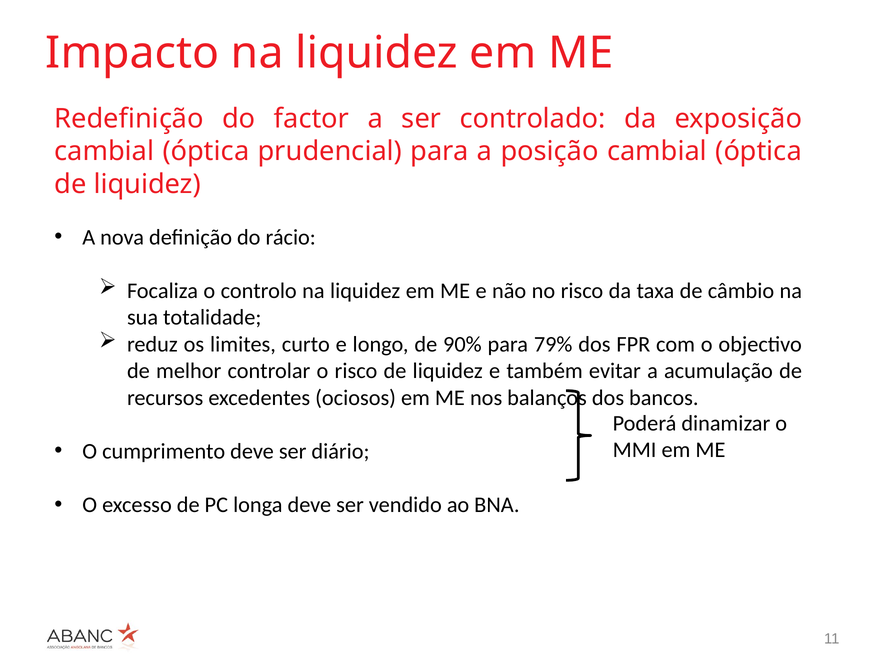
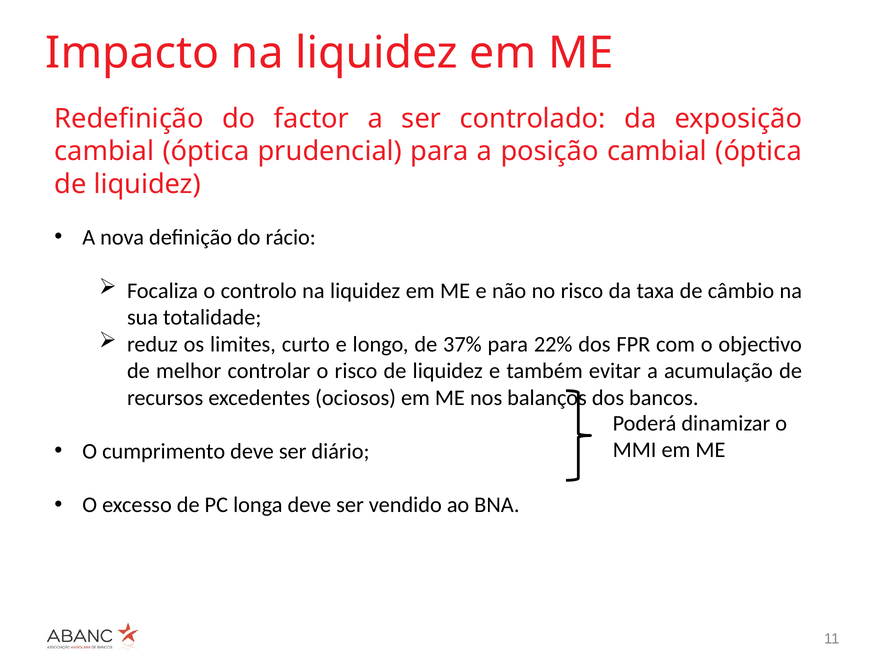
90%: 90% -> 37%
79%: 79% -> 22%
